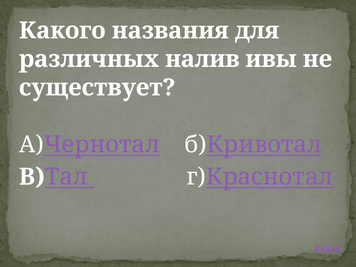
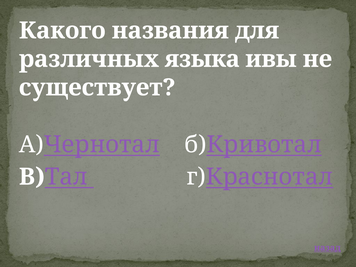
налив: налив -> языка
